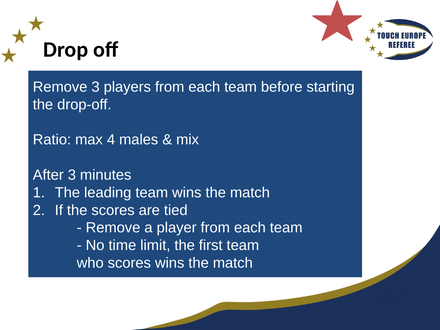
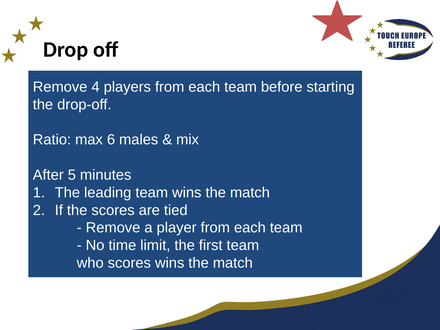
Remove 3: 3 -> 4
4: 4 -> 6
After 3: 3 -> 5
